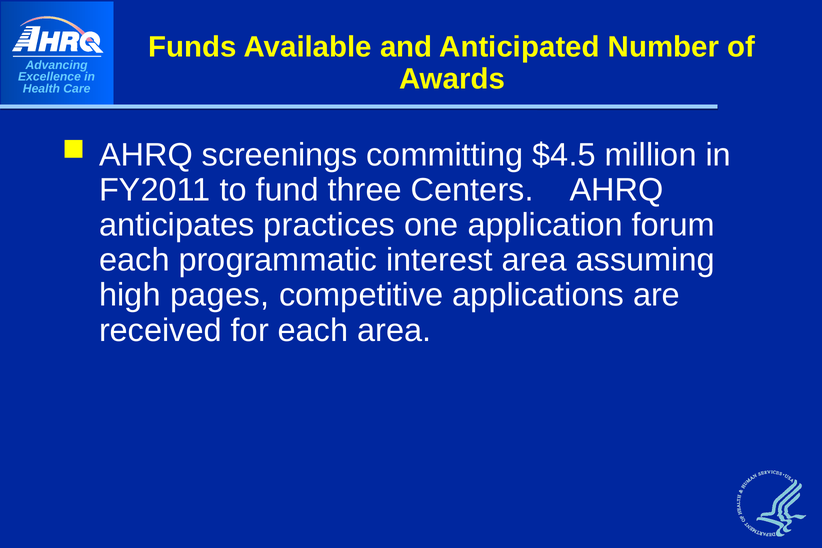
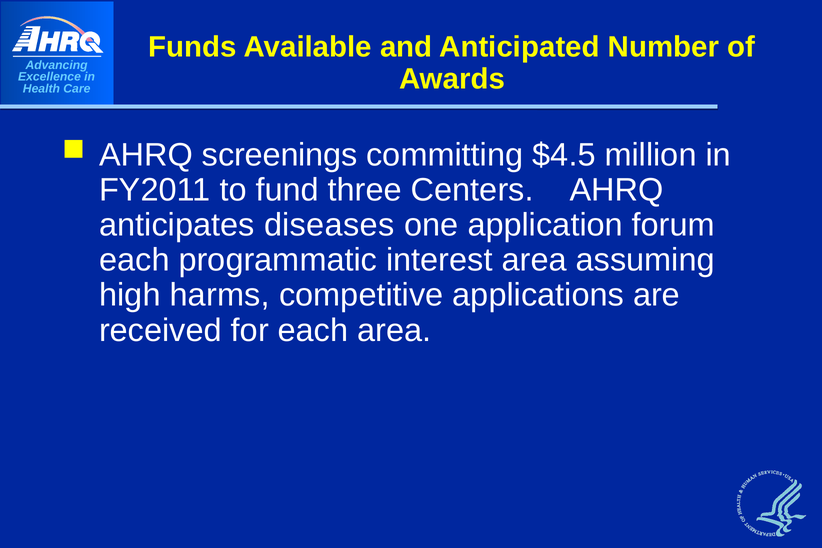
practices: practices -> diseases
pages: pages -> harms
